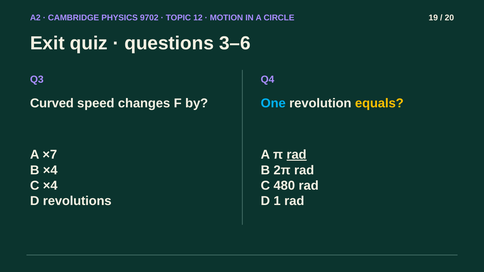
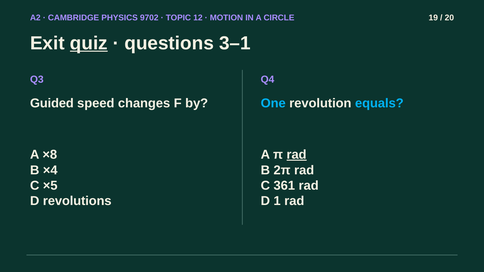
quiz underline: none -> present
3–6: 3–6 -> 3–1
Curved: Curved -> Guided
equals colour: yellow -> light blue
×7: ×7 -> ×8
C ×4: ×4 -> ×5
480: 480 -> 361
